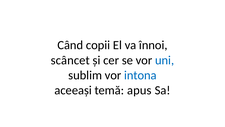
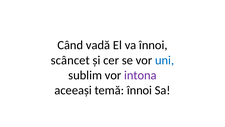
copii: copii -> vadă
intona colour: blue -> purple
temă apus: apus -> înnoi
